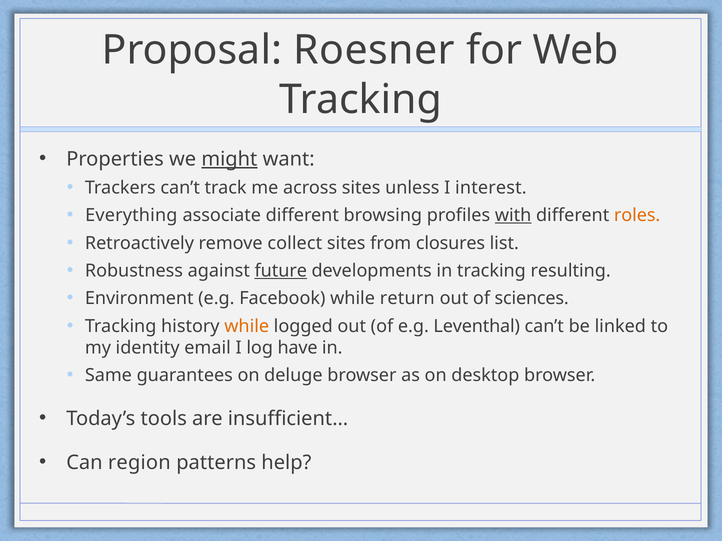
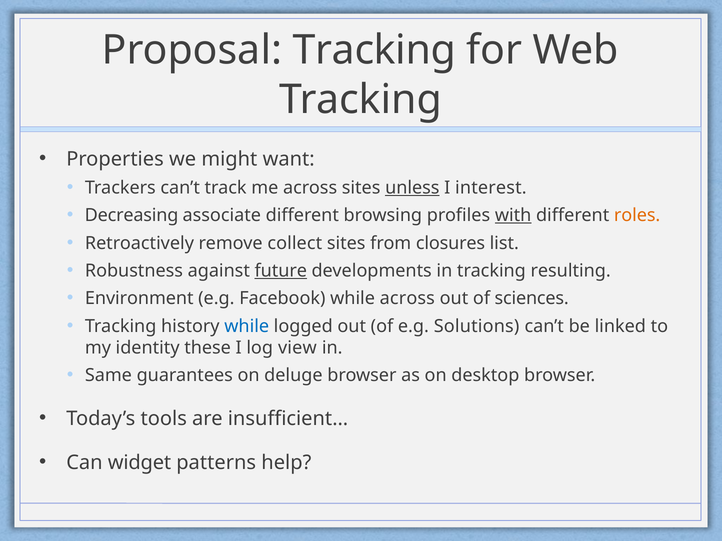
Proposal Roesner: Roesner -> Tracking
might underline: present -> none
unless underline: none -> present
Everything: Everything -> Decreasing
while return: return -> across
while at (247, 326) colour: orange -> blue
Leventhal: Leventhal -> Solutions
email: email -> these
have: have -> view
region: region -> widget
